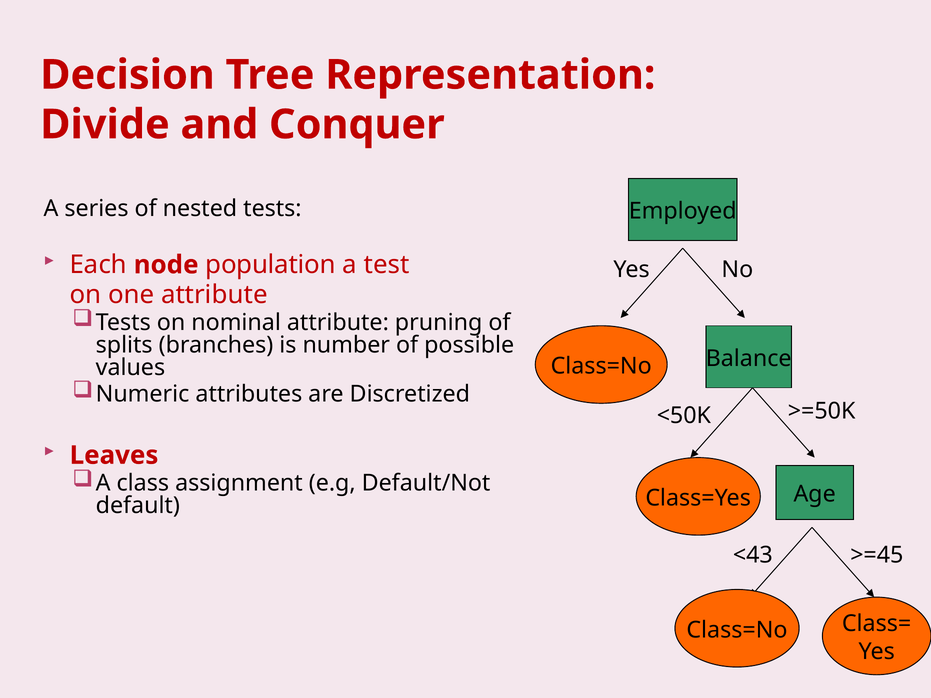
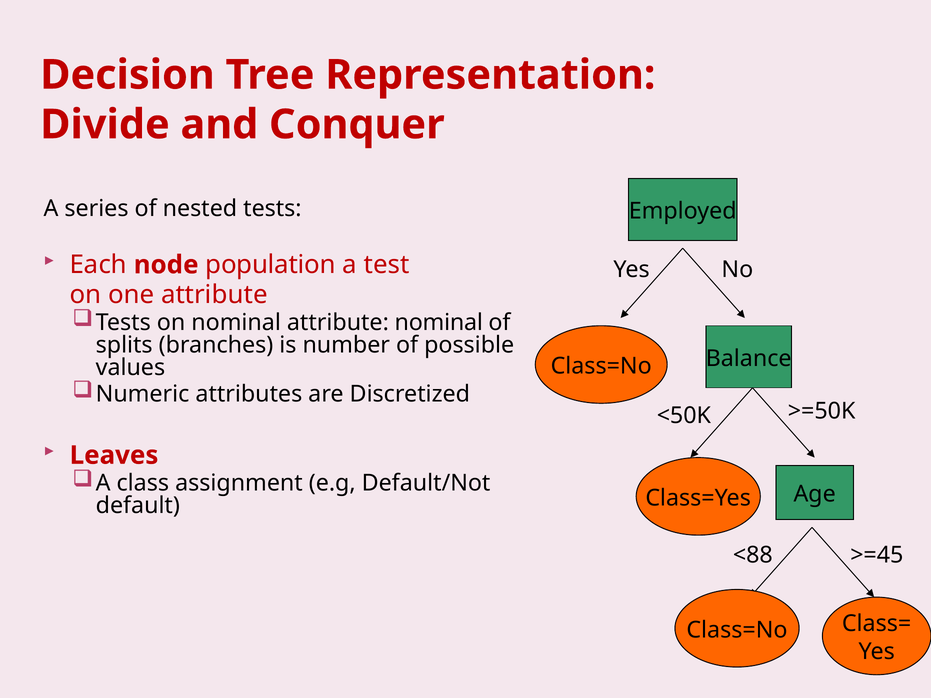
attribute pruning: pruning -> nominal
<43: <43 -> <88
